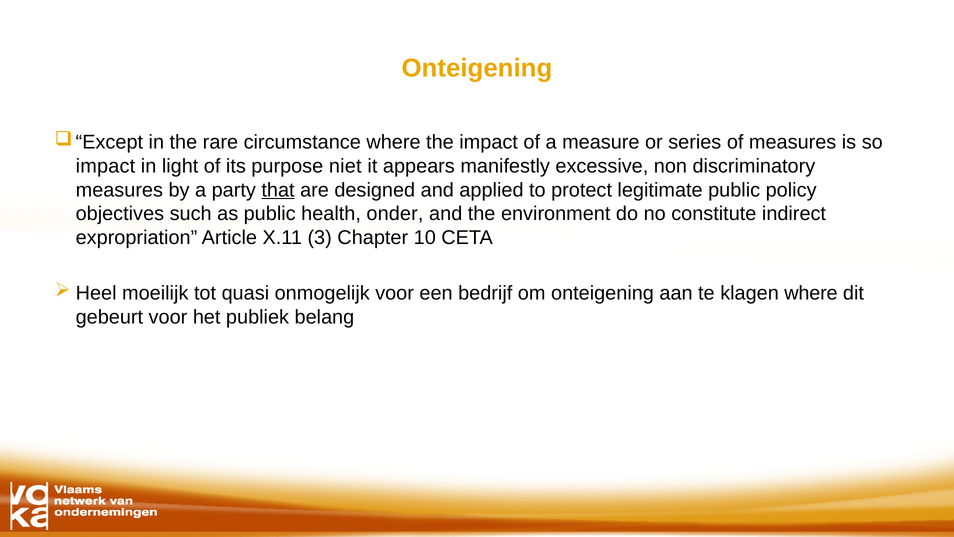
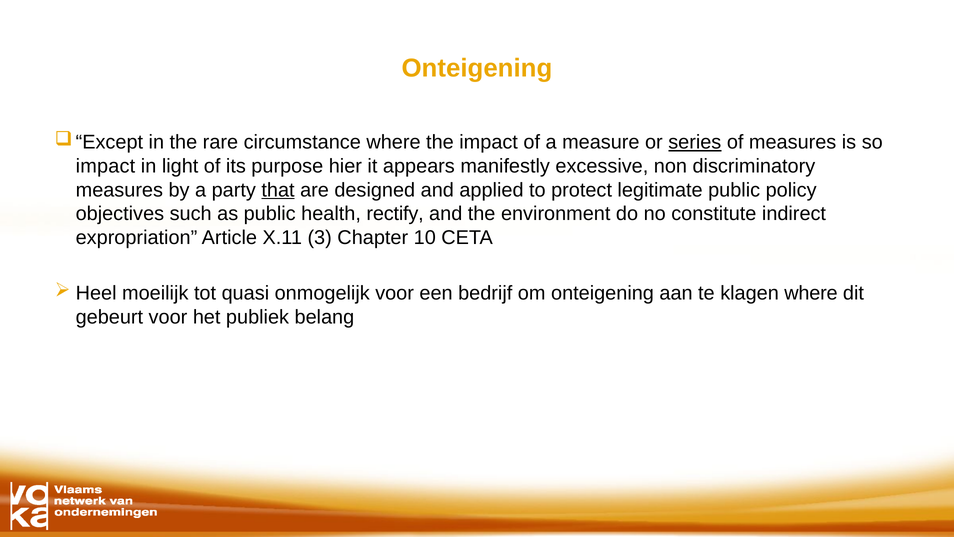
series underline: none -> present
niet: niet -> hier
onder: onder -> rectify
